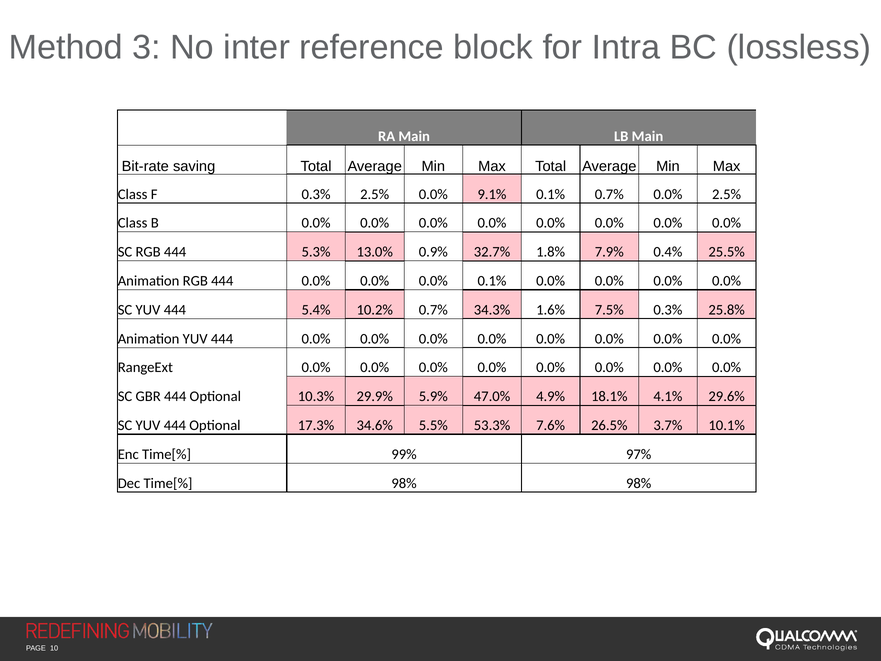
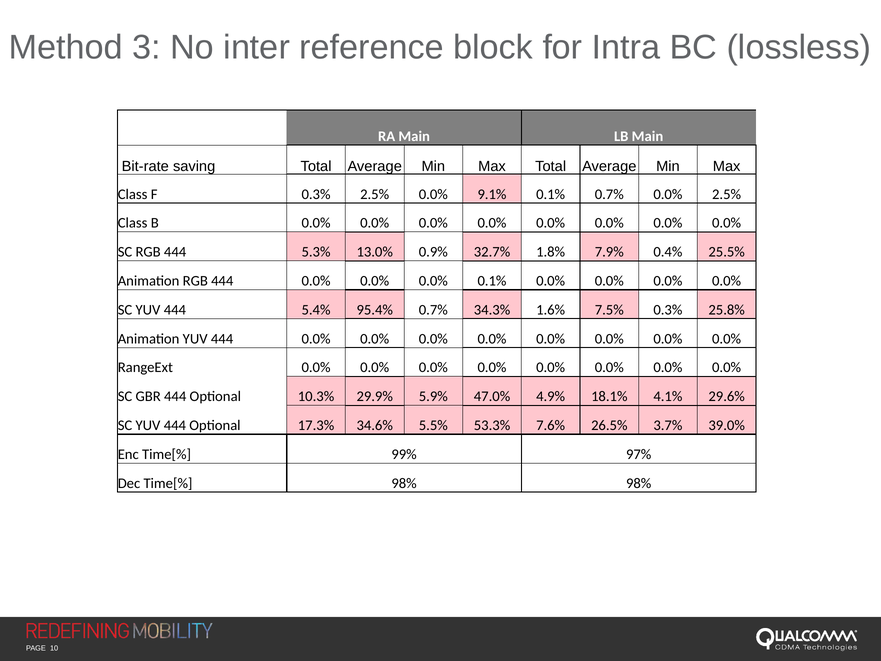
10.2%: 10.2% -> 95.4%
10.1%: 10.1% -> 39.0%
